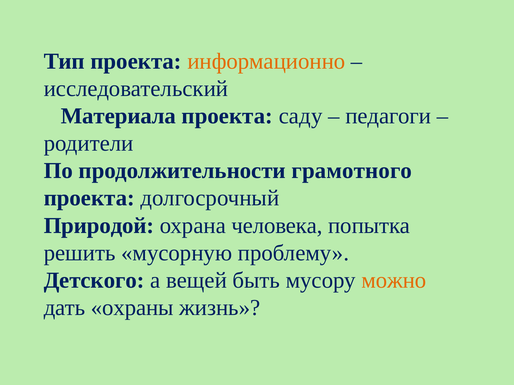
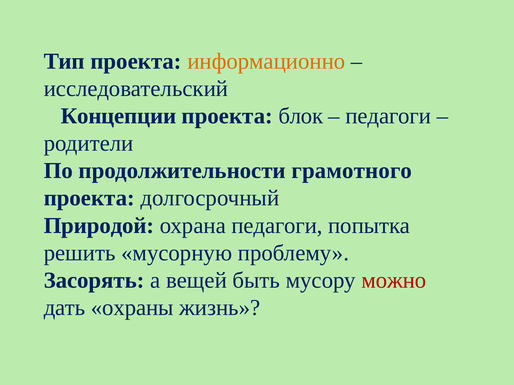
Материала: Материала -> Концепции
саду: саду -> блок
охрана человека: человека -> педагоги
Детского: Детского -> Засорять
можно colour: orange -> red
